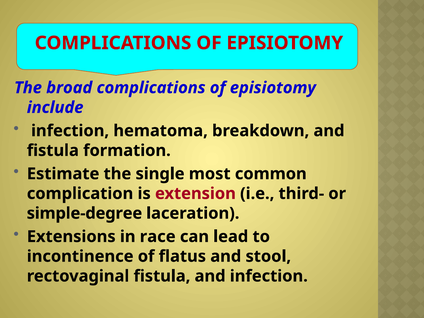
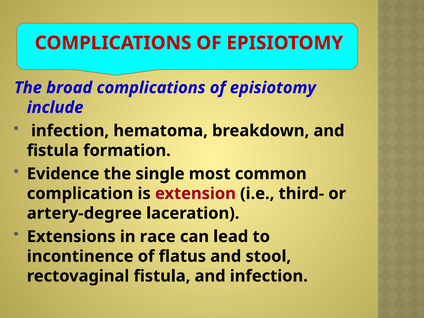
Estimate: Estimate -> Evidence
simple-degree: simple-degree -> artery-degree
